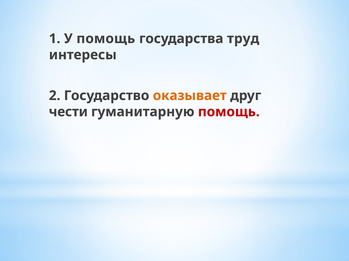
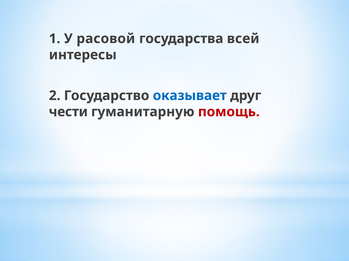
У помощь: помощь -> расовой
труд: труд -> всей
оказывает colour: orange -> blue
